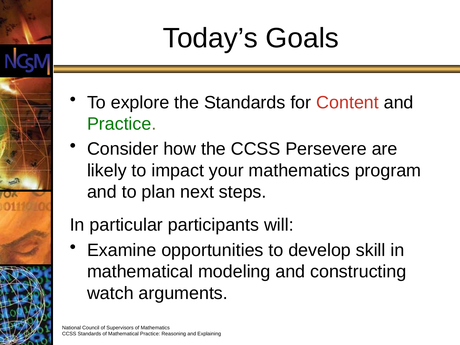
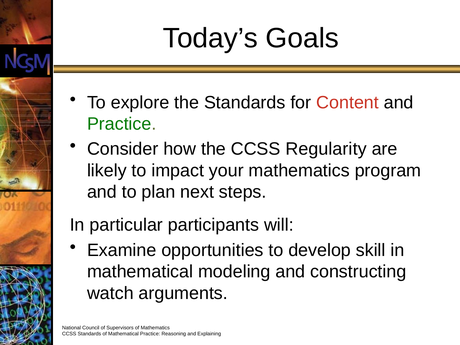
Persevere: Persevere -> Regularity
